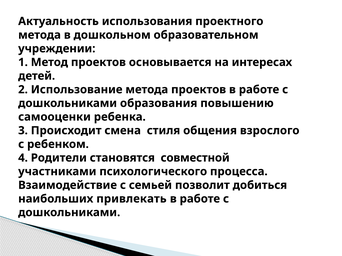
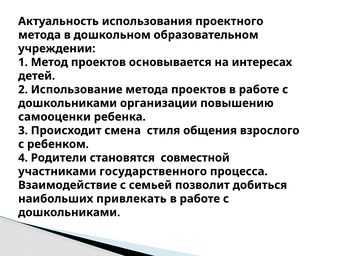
образования: образования -> организации
психологического: психологического -> государственного
